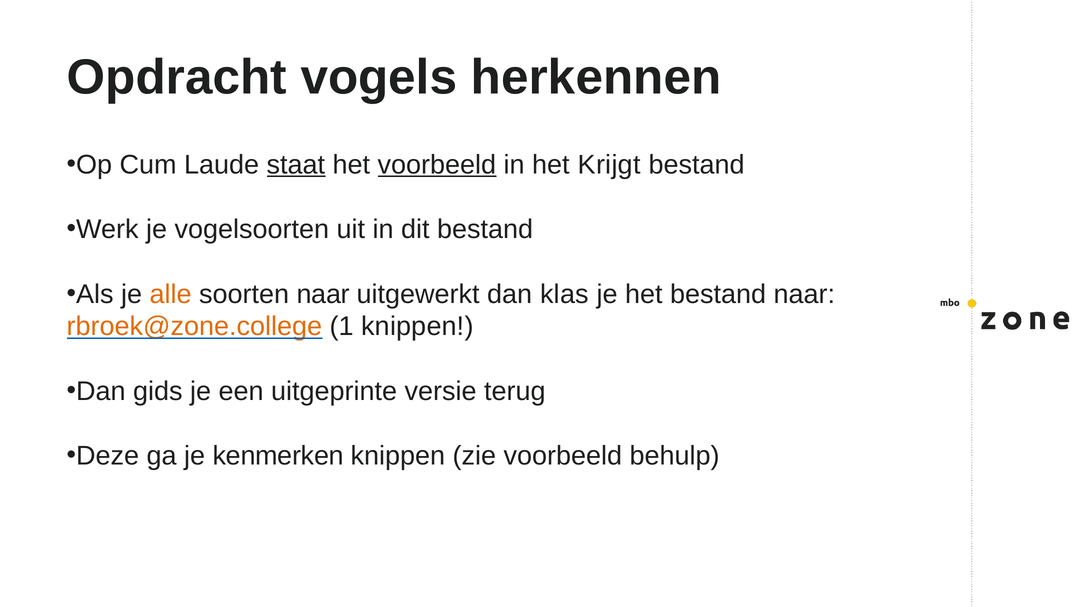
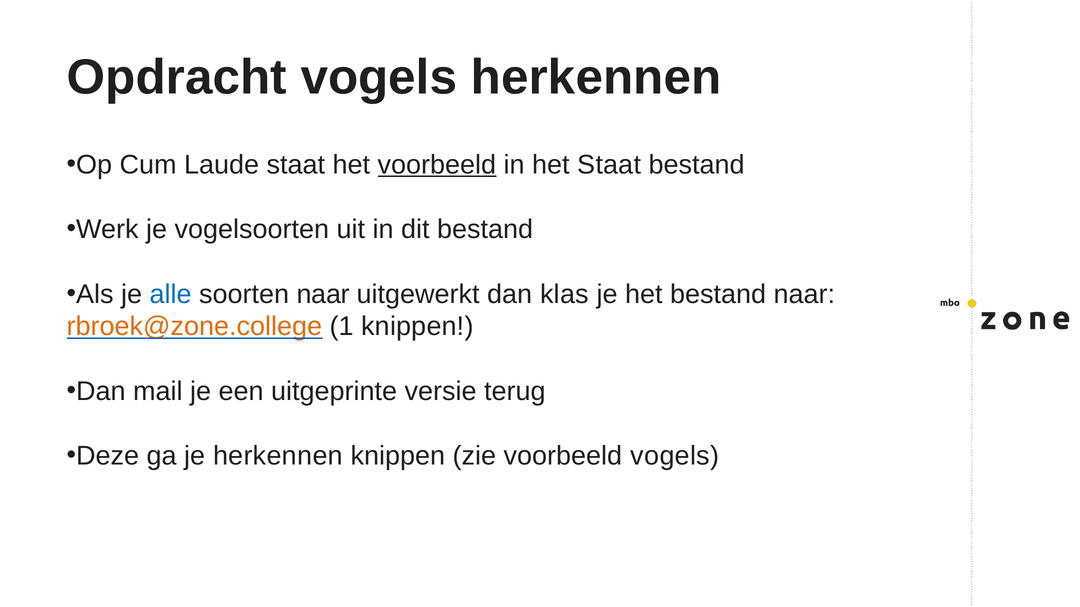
staat at (296, 165) underline: present -> none
het Krijgt: Krijgt -> Staat
alle colour: orange -> blue
gids: gids -> mail
je kenmerken: kenmerken -> herkennen
voorbeeld behulp: behulp -> vogels
